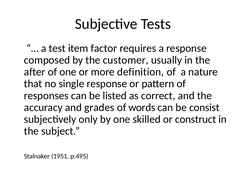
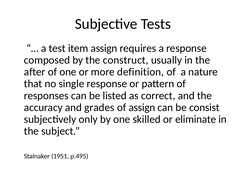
item factor: factor -> assign
customer: customer -> construct
of words: words -> assign
construct: construct -> eliminate
